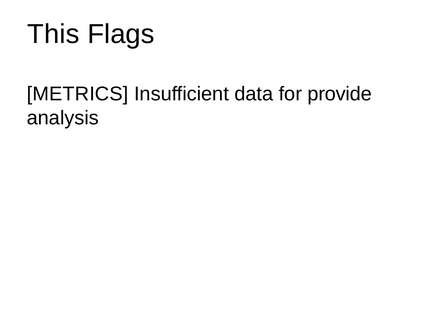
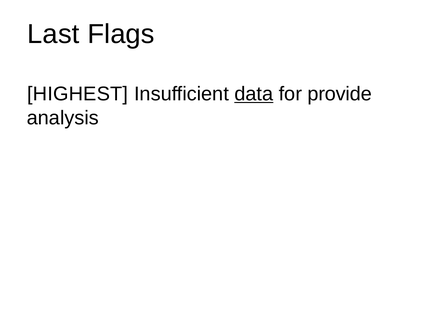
This: This -> Last
METRICS: METRICS -> HIGHEST
data underline: none -> present
